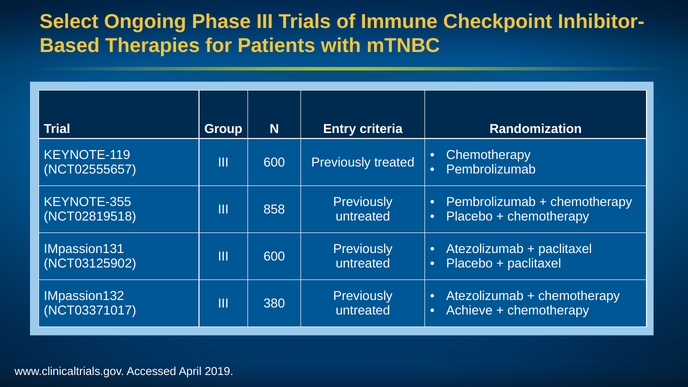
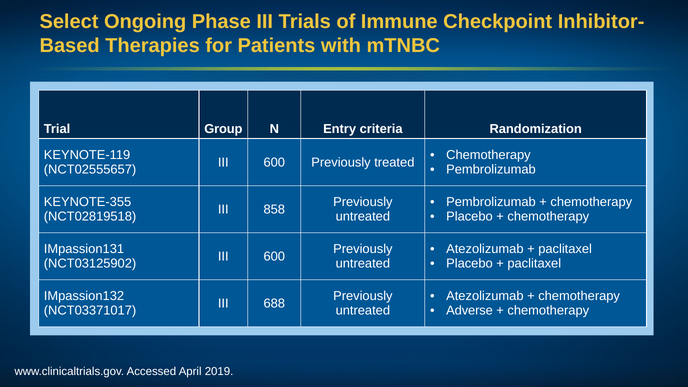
380: 380 -> 688
Achieve: Achieve -> Adverse
